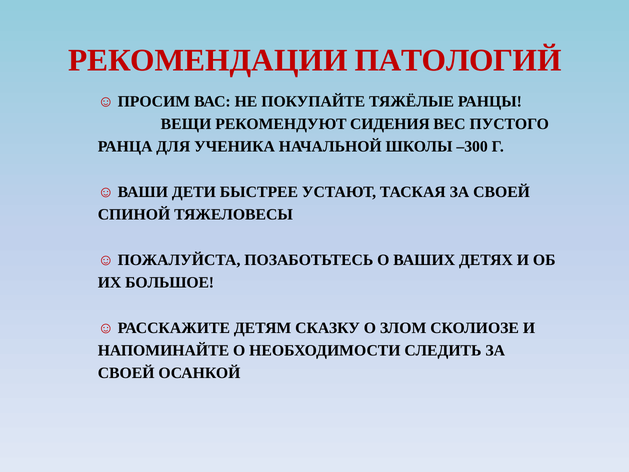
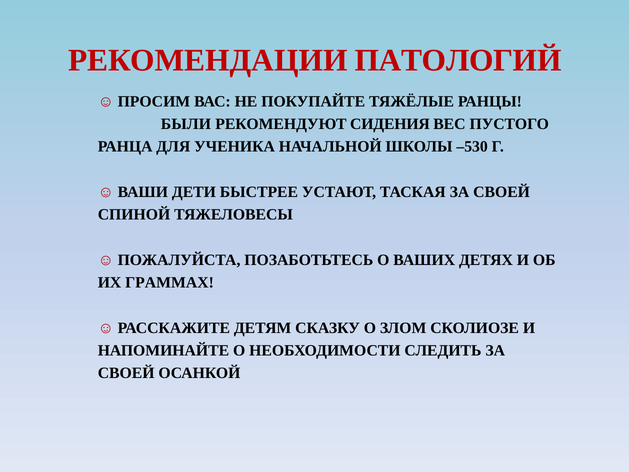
ВЕЩИ: ВЕЩИ -> БЫЛИ
–300: –300 -> –530
БОЛЬШОЕ: БОЛЬШОЕ -> ГРАММАХ
